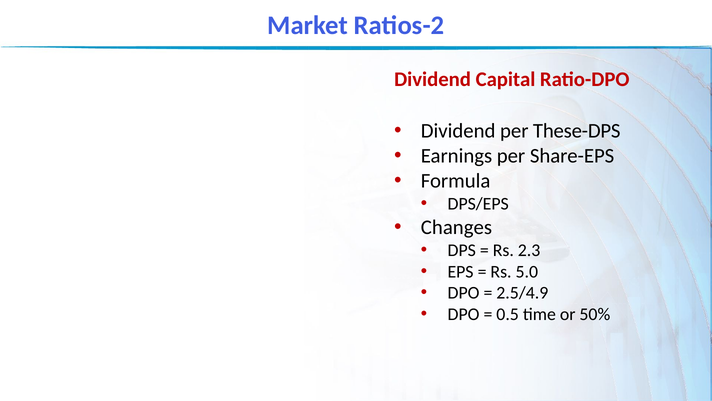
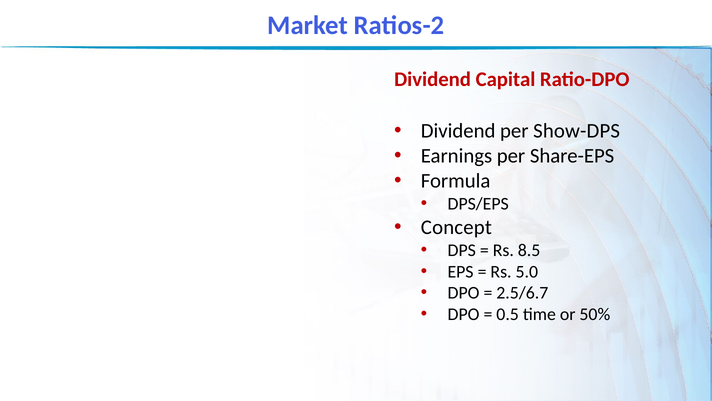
These-DPS: These-DPS -> Show-DPS
Changes: Changes -> Concept
2.3: 2.3 -> 8.5
2.5/4.9: 2.5/4.9 -> 2.5/6.7
